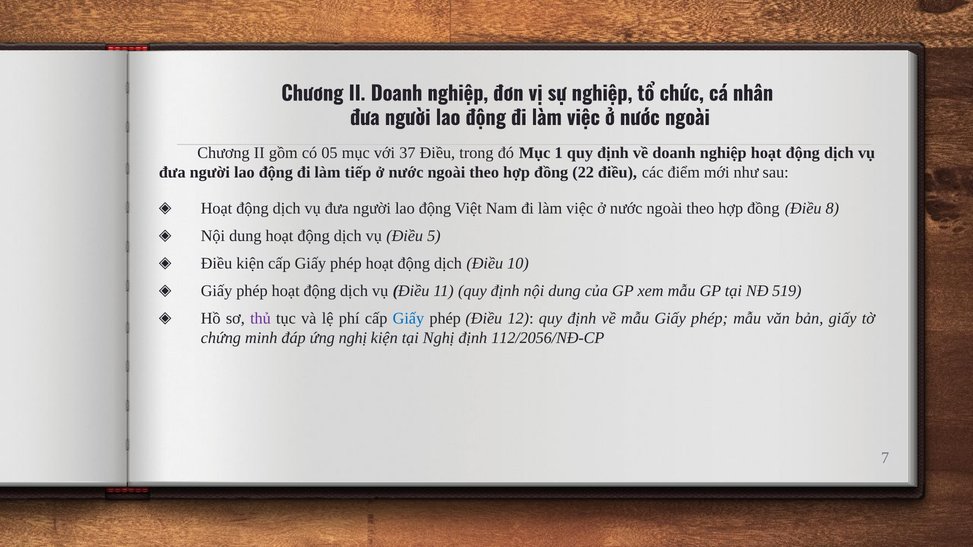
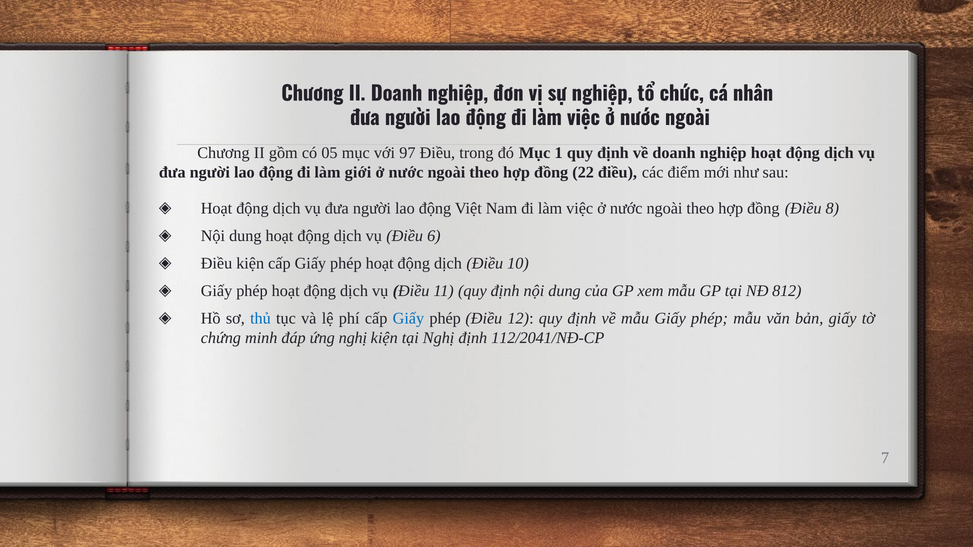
37: 37 -> 97
tiếp: tiếp -> giới
5: 5 -> 6
519: 519 -> 812
thủ colour: purple -> blue
112/2056/NĐ-CP: 112/2056/NĐ-CP -> 112/2041/NĐ-CP
